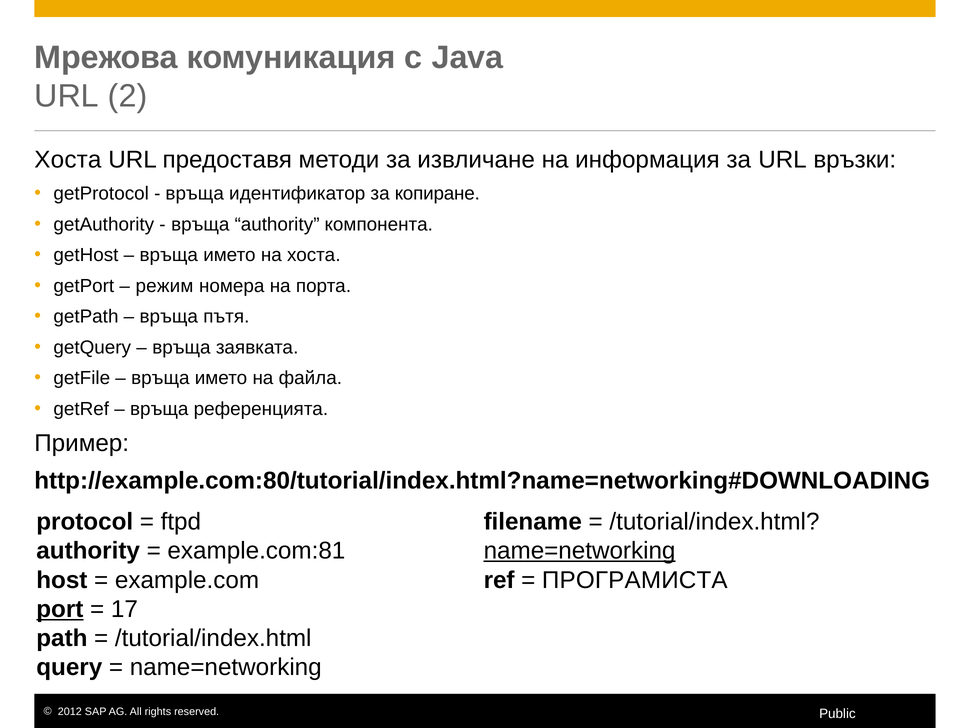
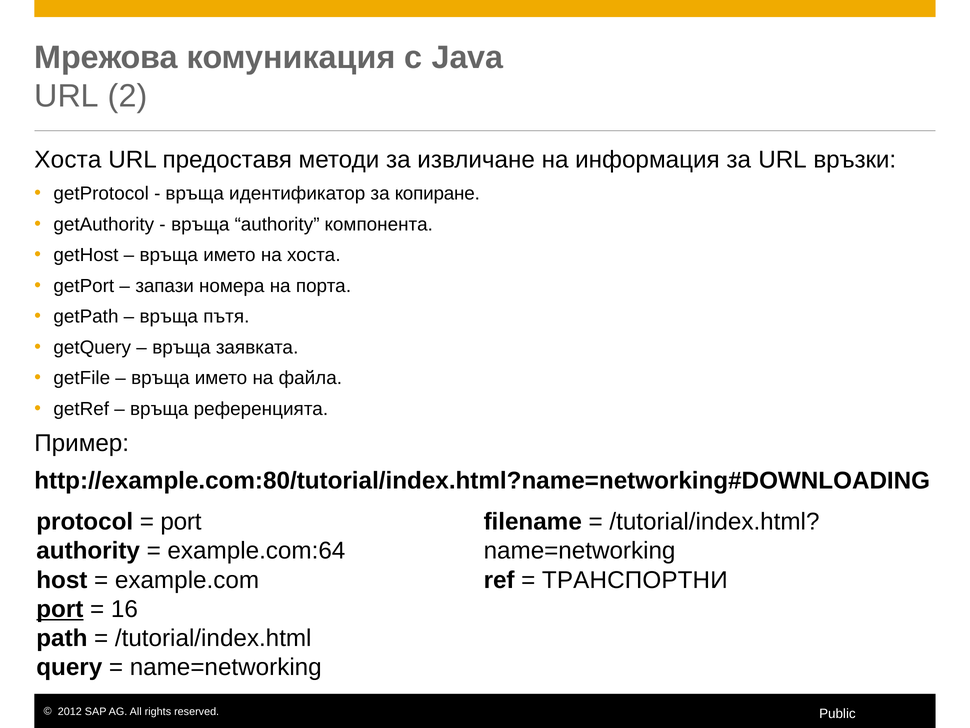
режим: режим -> запази
ftpd at (181, 521): ftpd -> port
example.com:81: example.com:81 -> example.com:64
name=networking at (580, 551) underline: present -> none
ПРОГРАМИСТА: ПРОГРАМИСТА -> ТРАНСПОРТНИ
17: 17 -> 16
